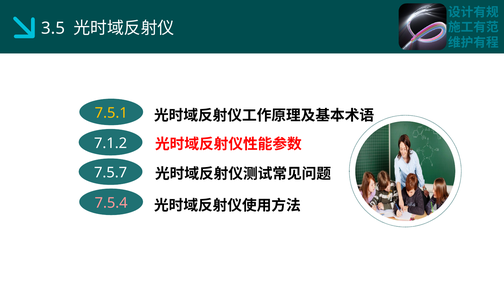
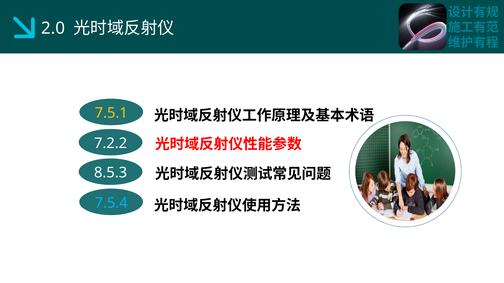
3.5: 3.5 -> 2.0
7.1.2: 7.1.2 -> 7.2.2
7.5.7: 7.5.7 -> 8.5.3
7.5.4 colour: pink -> light blue
